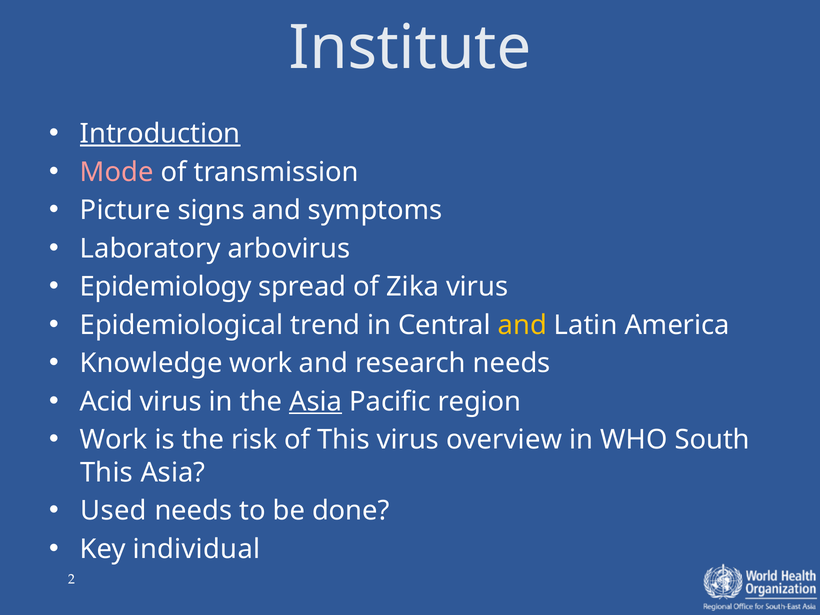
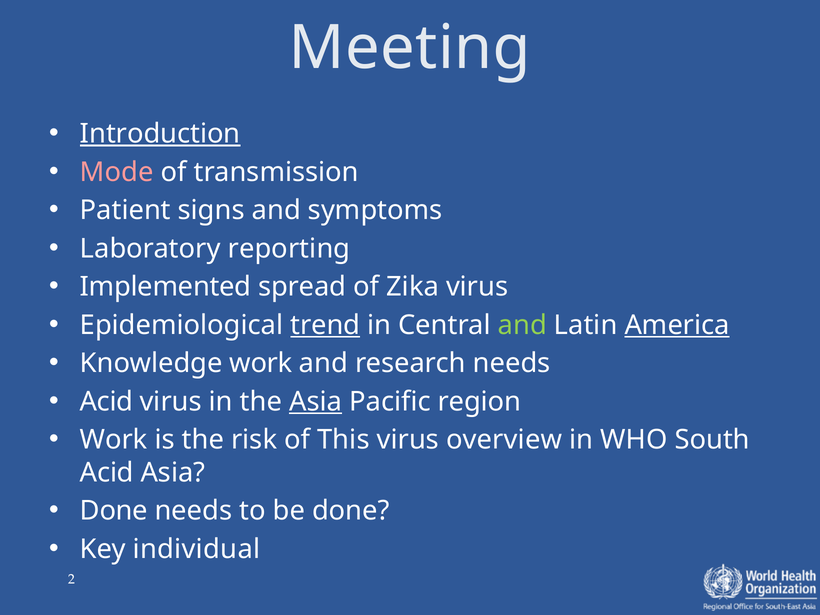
Institute: Institute -> Meeting
Picture: Picture -> Patient
arbovirus: arbovirus -> reporting
Epidemiology: Epidemiology -> Implemented
trend underline: none -> present
and at (522, 325) colour: yellow -> light green
America underline: none -> present
This at (107, 473): This -> Acid
Used at (114, 511): Used -> Done
